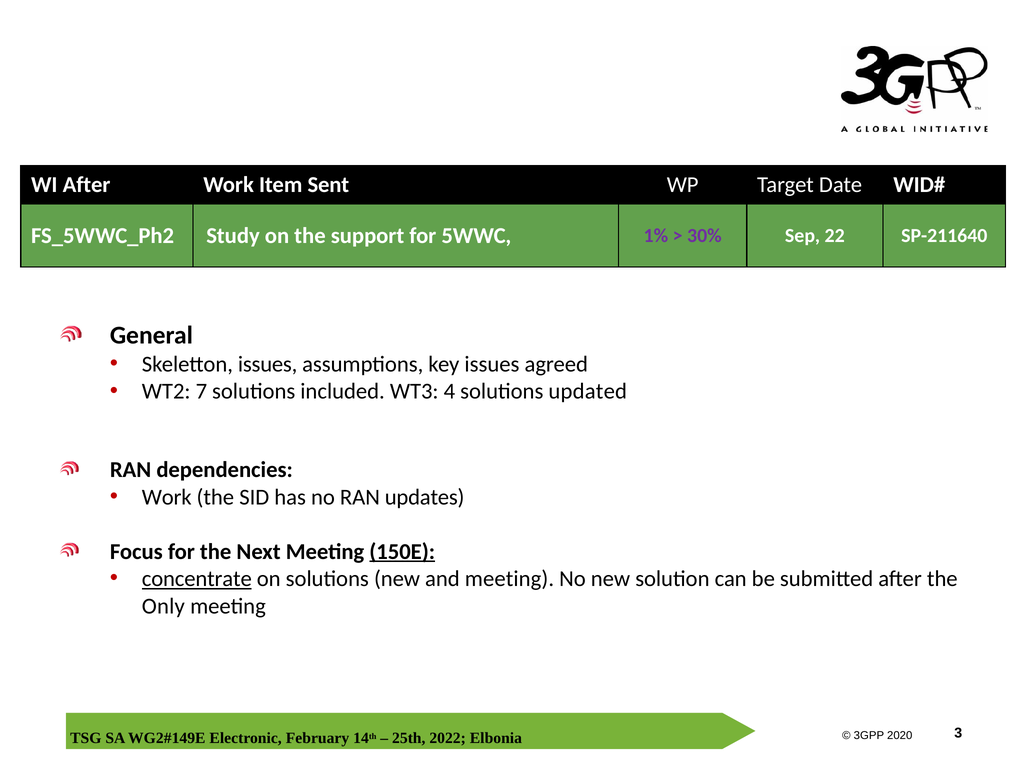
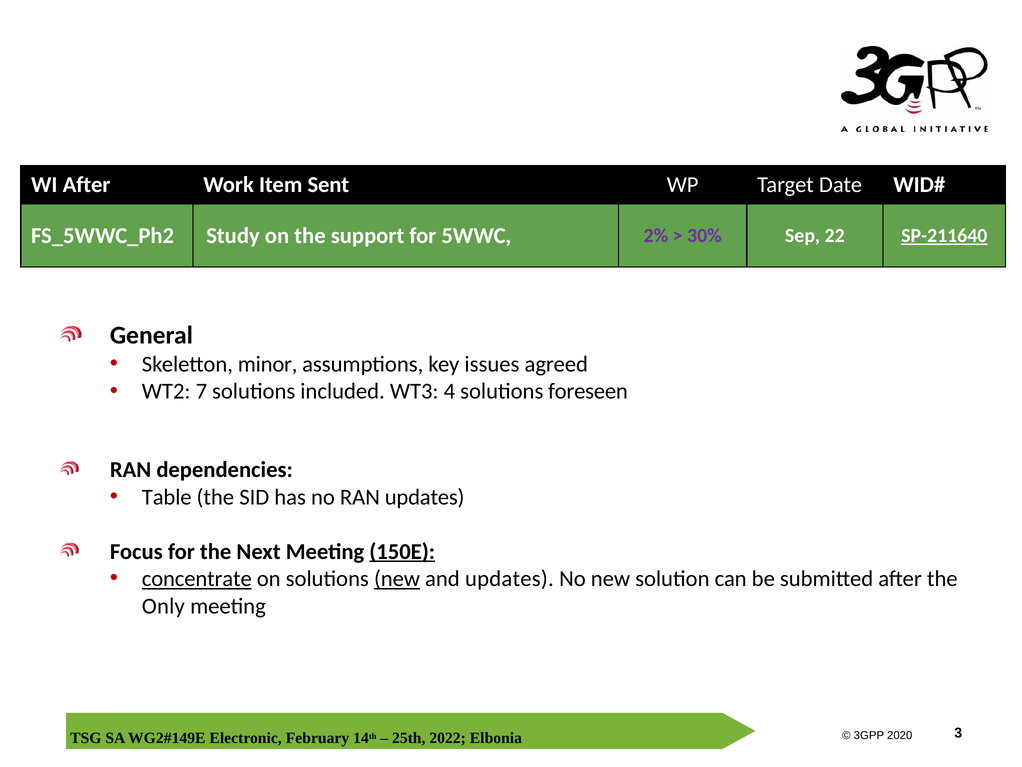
1%: 1% -> 2%
SP-211640 underline: none -> present
Skeletton issues: issues -> minor
updated: updated -> foreseen
Work at (167, 497): Work -> Table
new at (397, 578) underline: none -> present
and meeting: meeting -> updates
